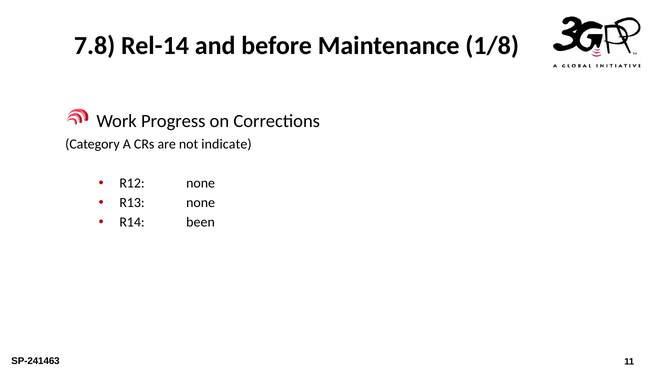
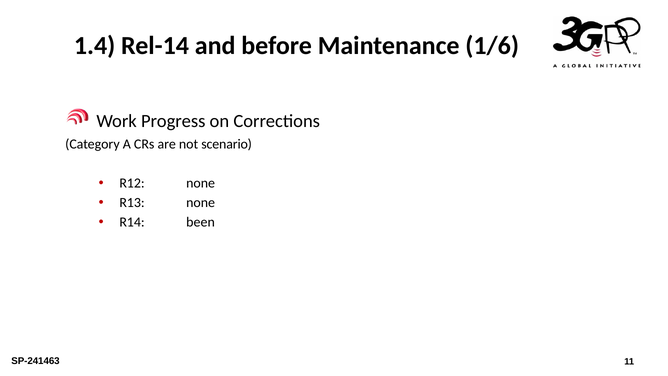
7.8: 7.8 -> 1.4
1/8: 1/8 -> 1/6
indicate: indicate -> scenario
